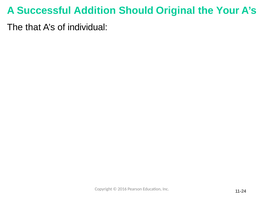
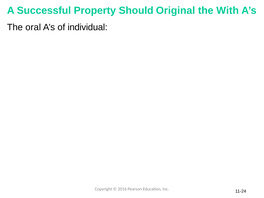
Addition: Addition -> Property
Your: Your -> With
that: that -> oral
